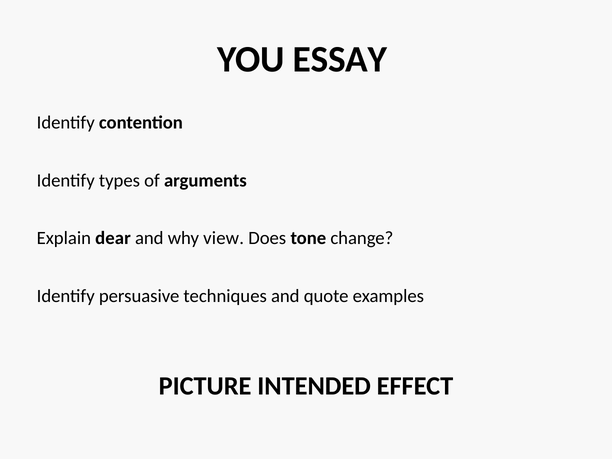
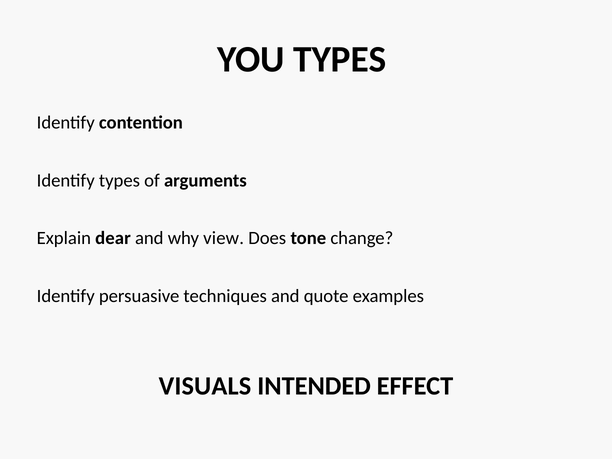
YOU ESSAY: ESSAY -> TYPES
PICTURE: PICTURE -> VISUALS
